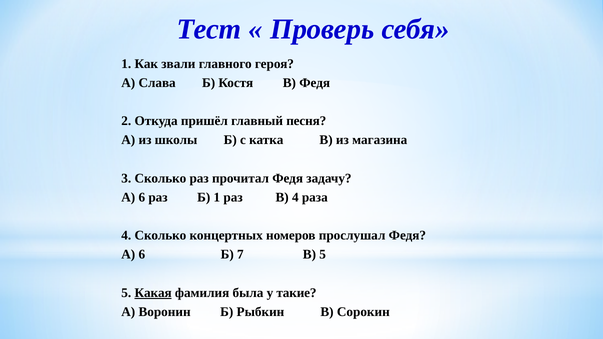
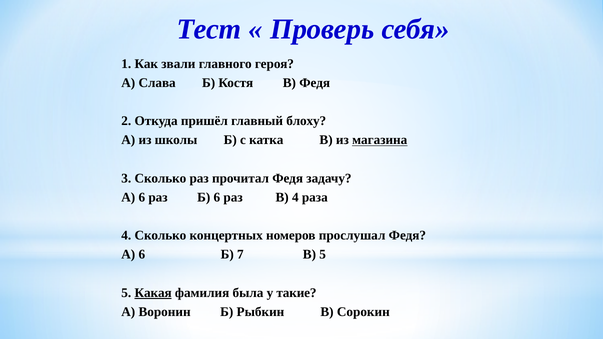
песня: песня -> блоху
магазина underline: none -> present
Б 1: 1 -> 6
